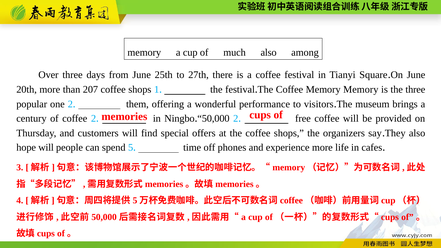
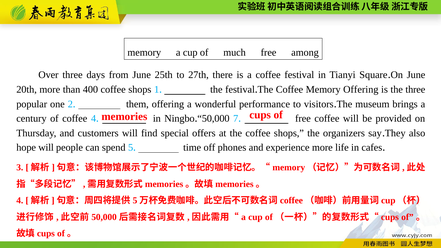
much also: also -> free
207: 207 -> 400
Memory Memory: Memory -> Offering
coffee 2: 2 -> 4
2 at (236, 119): 2 -> 7
